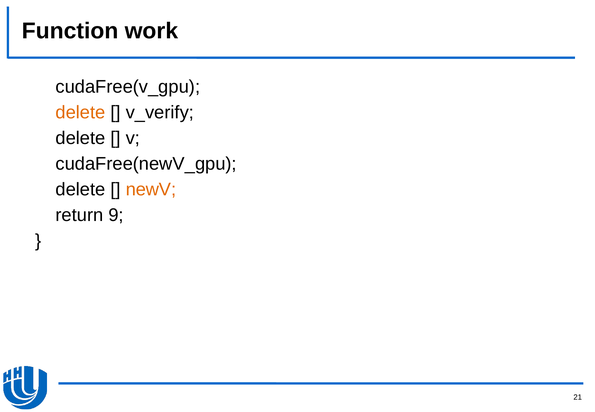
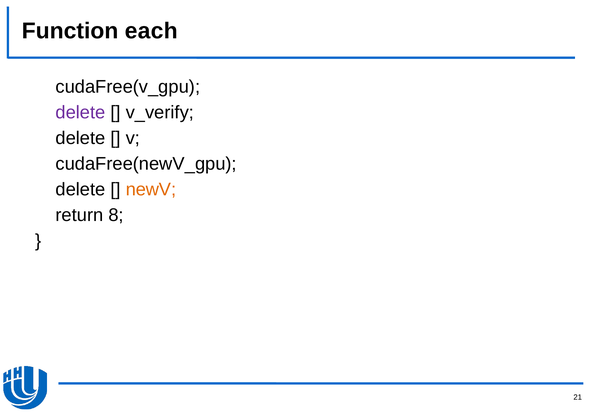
work: work -> each
delete at (81, 113) colour: orange -> purple
9: 9 -> 8
